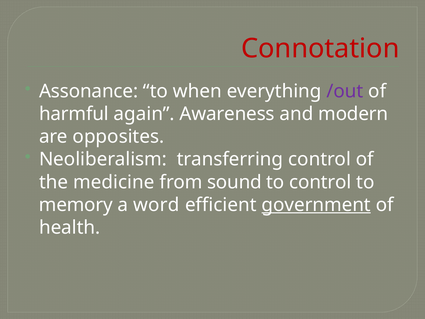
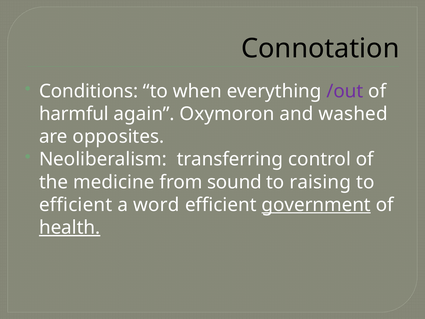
Connotation colour: red -> black
Assonance: Assonance -> Conditions
Awareness: Awareness -> Oxymoron
modern: modern -> washed
to control: control -> raising
memory at (76, 205): memory -> efficient
health underline: none -> present
